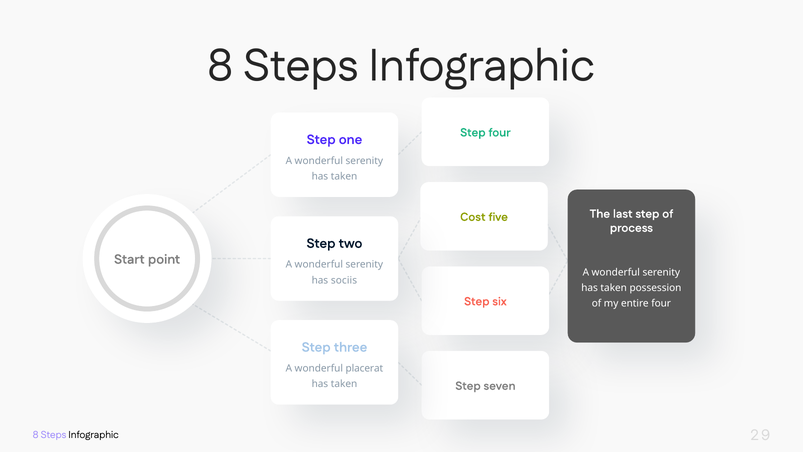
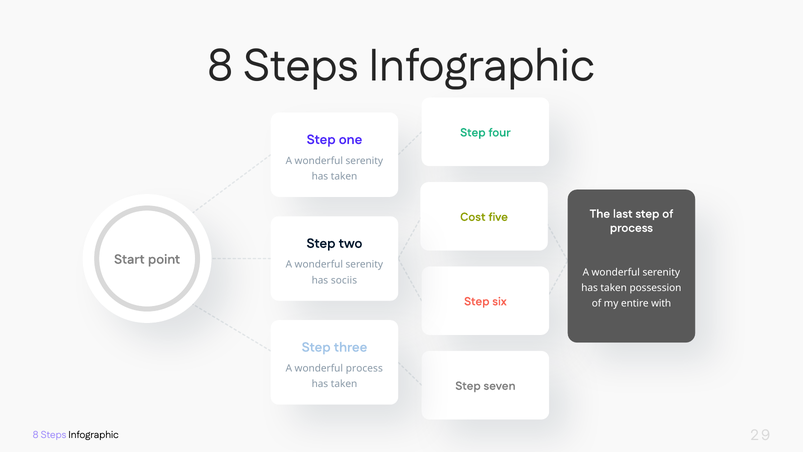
entire four: four -> with
wonderful placerat: placerat -> process
